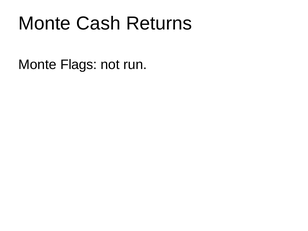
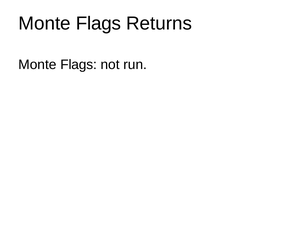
Cash at (98, 23): Cash -> Flags
